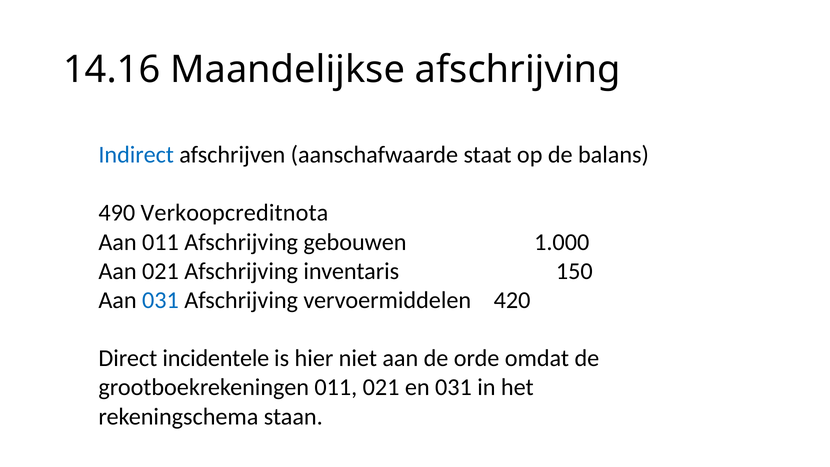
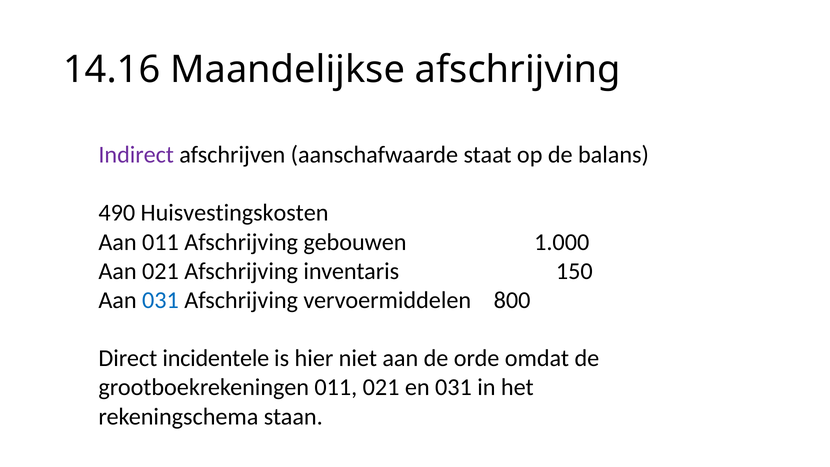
Indirect colour: blue -> purple
Verkoopcreditnota: Verkoopcreditnota -> Huisvestingskosten
420: 420 -> 800
